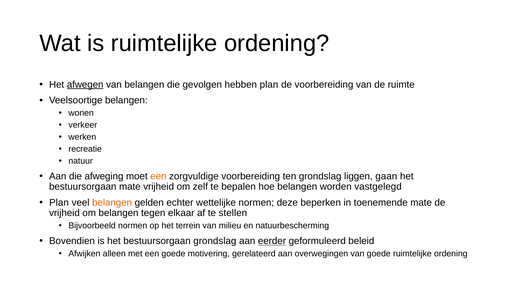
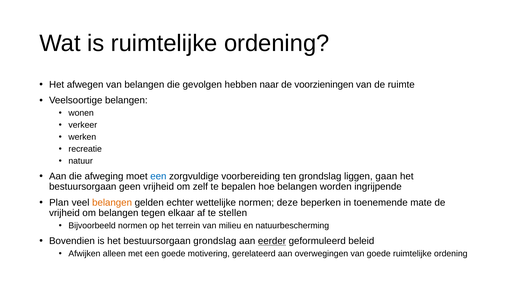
afwegen underline: present -> none
hebben plan: plan -> naar
de voorbereiding: voorbereiding -> voorzieningen
een at (158, 176) colour: orange -> blue
bestuursorgaan mate: mate -> geen
vastgelegd: vastgelegd -> ingrijpende
